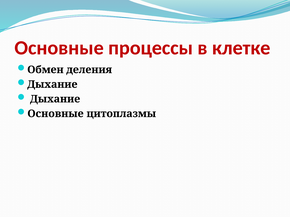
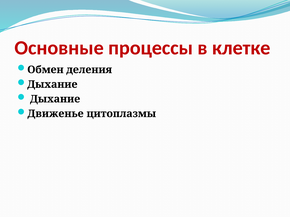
Основные at (56, 114): Основные -> Движенье
